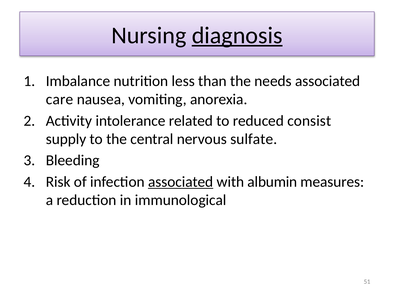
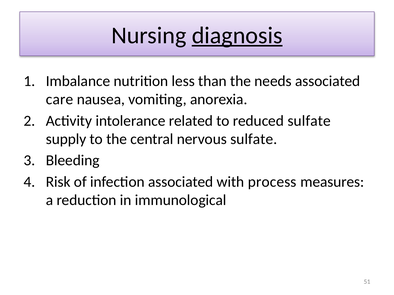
reduced consist: consist -> sulfate
associated at (181, 182) underline: present -> none
albumin: albumin -> process
